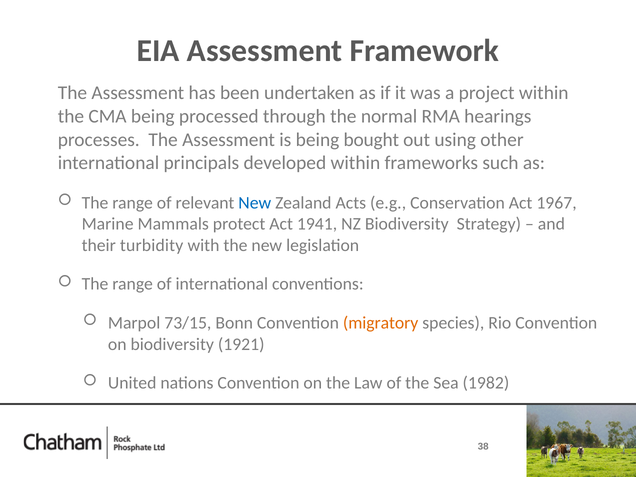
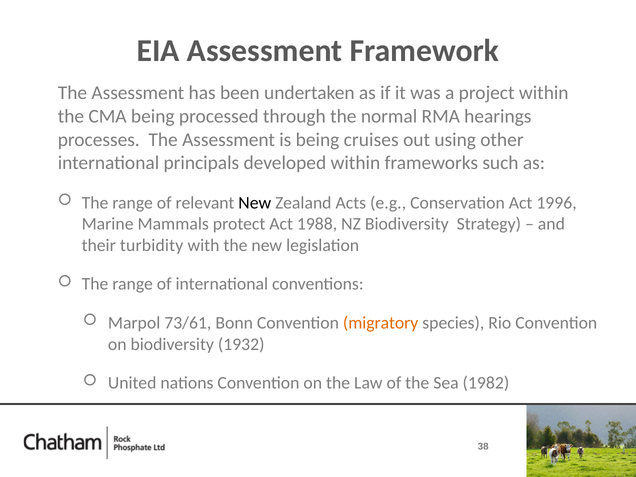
bought: bought -> cruises
New at (255, 203) colour: blue -> black
1967: 1967 -> 1996
1941: 1941 -> 1988
73/15: 73/15 -> 73/61
1921: 1921 -> 1932
